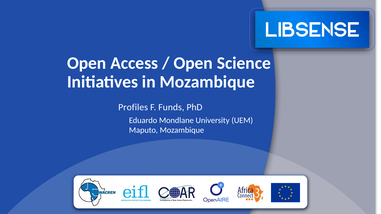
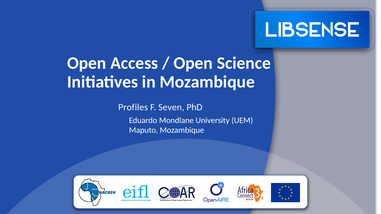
Funds: Funds -> Seven
